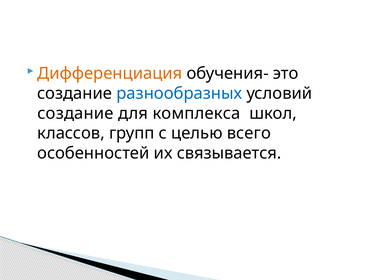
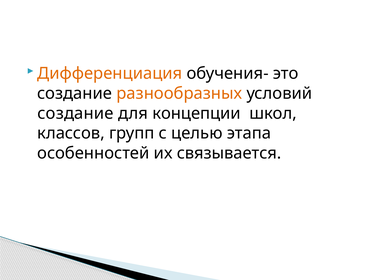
разнообразных colour: blue -> orange
комплекса: комплекса -> концепции
всего: всего -> этапа
